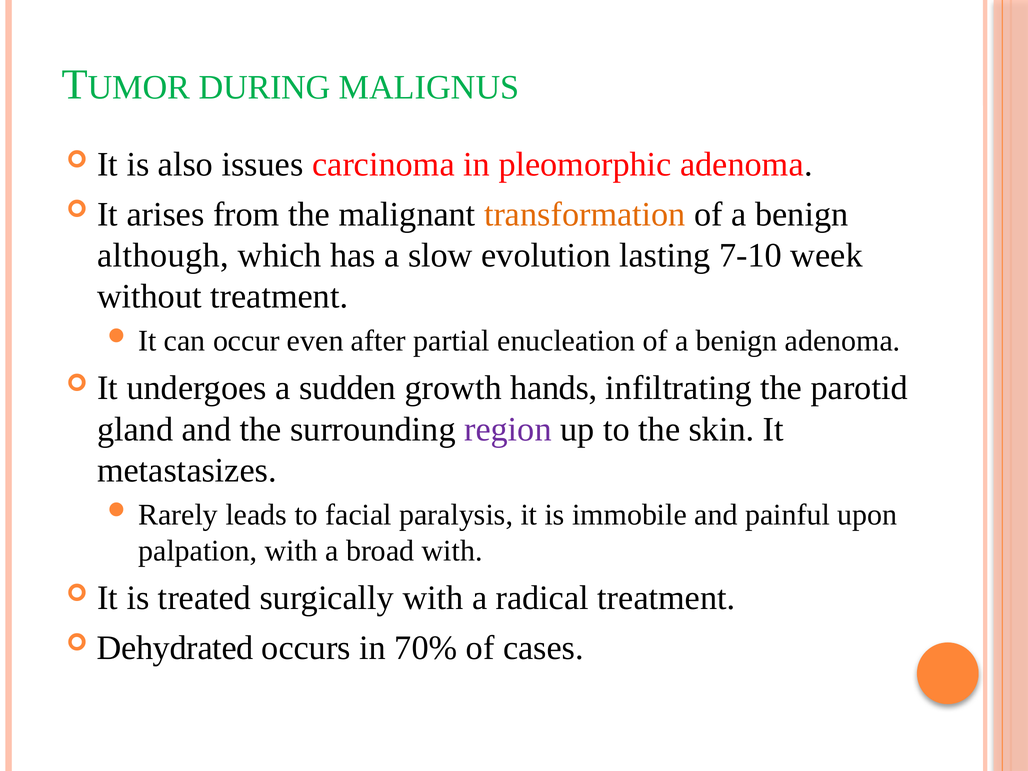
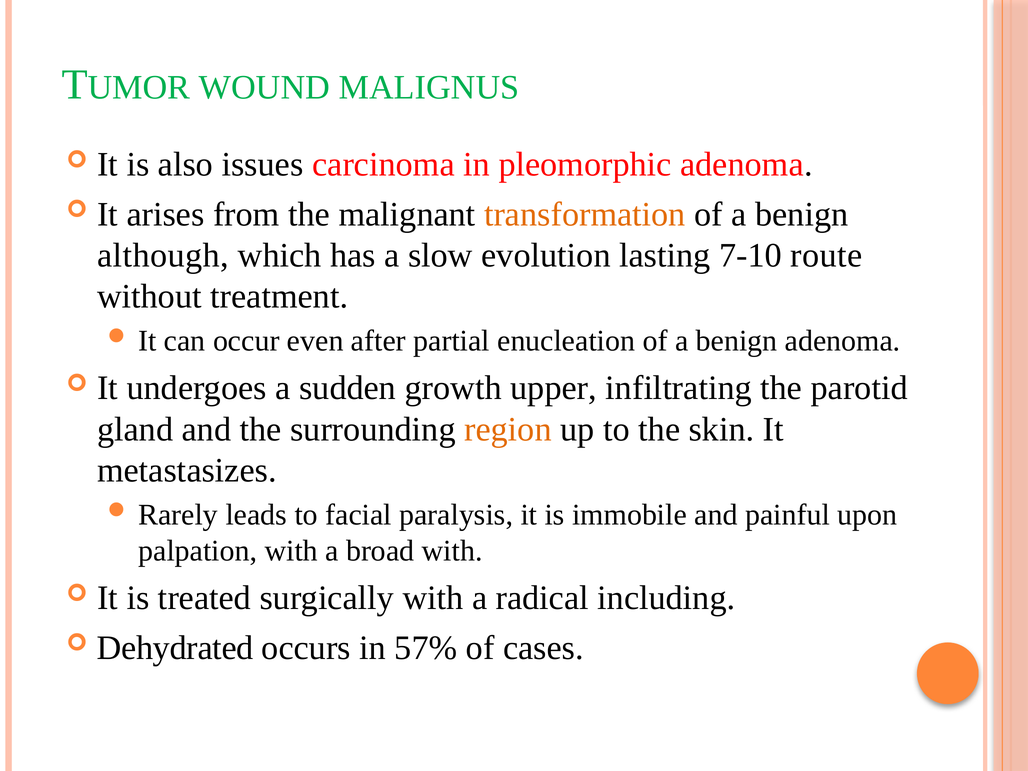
DURING: DURING -> WOUND
week: week -> route
hands: hands -> upper
region colour: purple -> orange
radical treatment: treatment -> including
70%: 70% -> 57%
